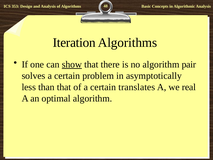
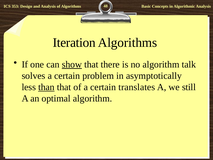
pair: pair -> talk
than underline: none -> present
real: real -> still
